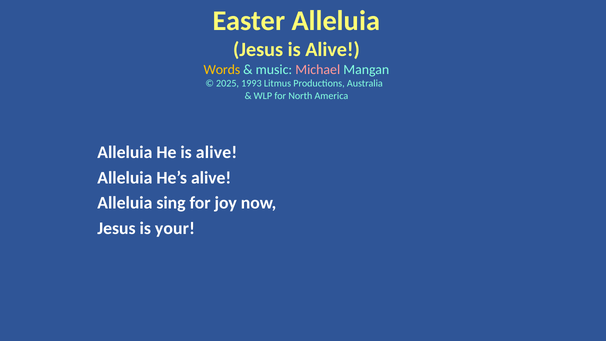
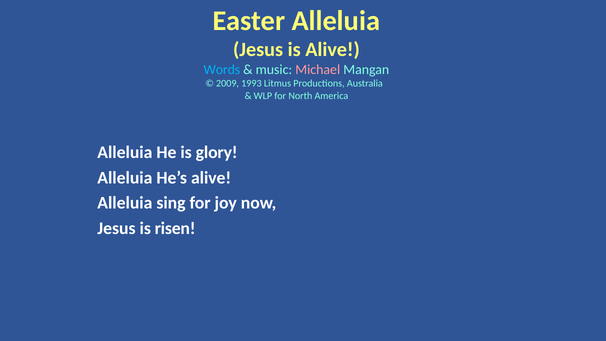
Words colour: yellow -> light blue
2025: 2025 -> 2009
He is alive: alive -> glory
your: your -> risen
